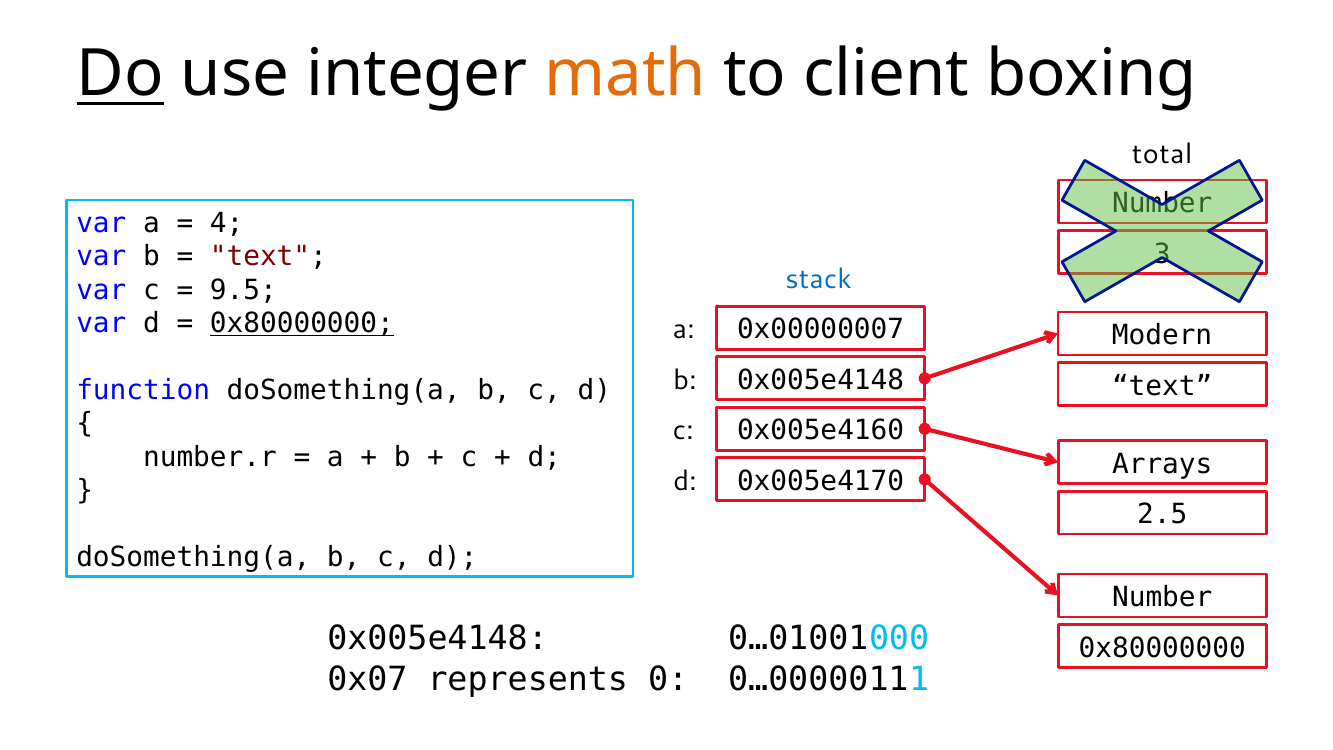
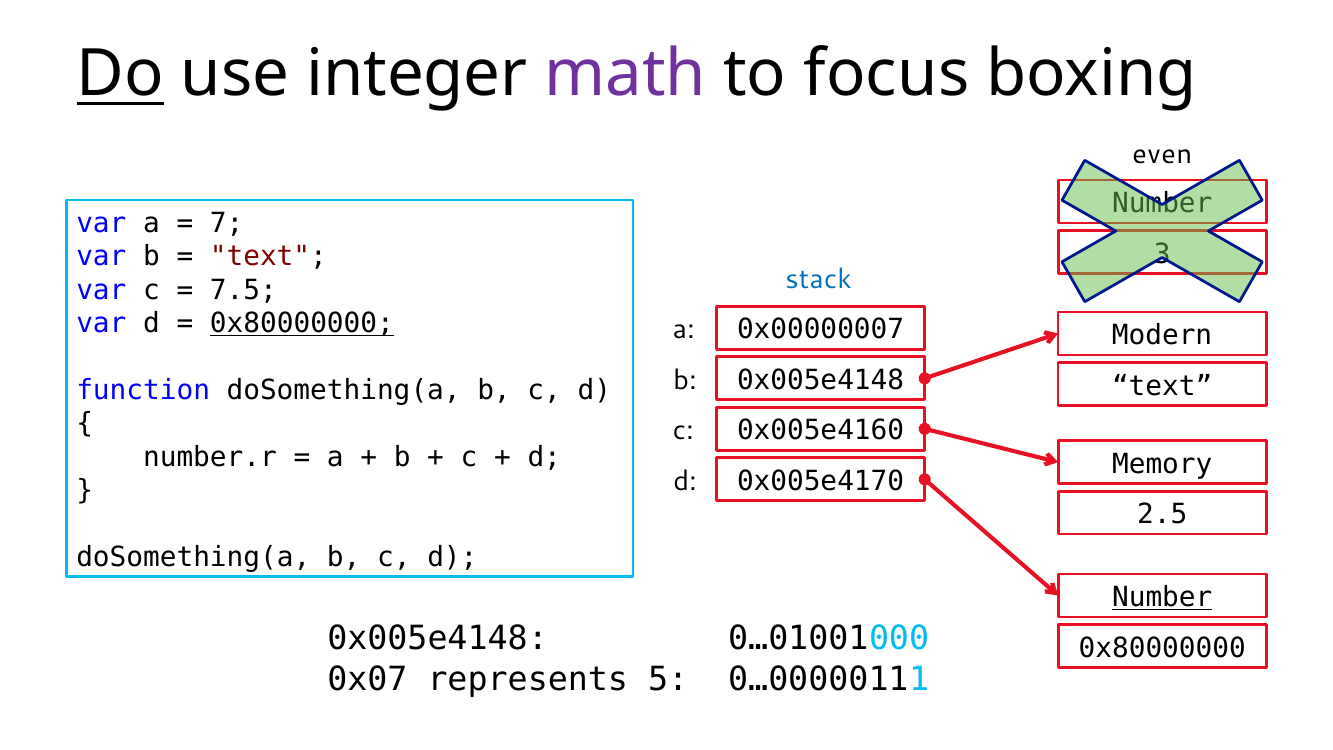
math colour: orange -> purple
client: client -> focus
total: total -> even
4: 4 -> 7
9.5: 9.5 -> 7.5
Arrays: Arrays -> Memory
Number at (1162, 597) underline: none -> present
0: 0 -> 5
